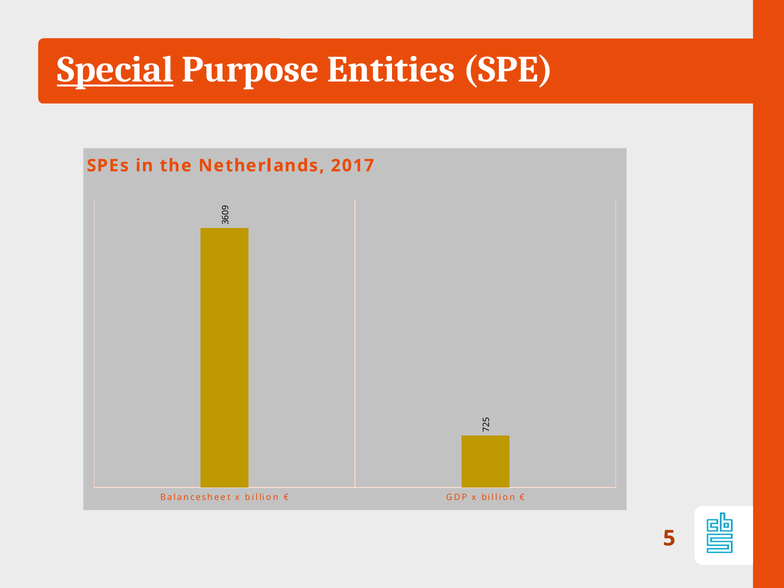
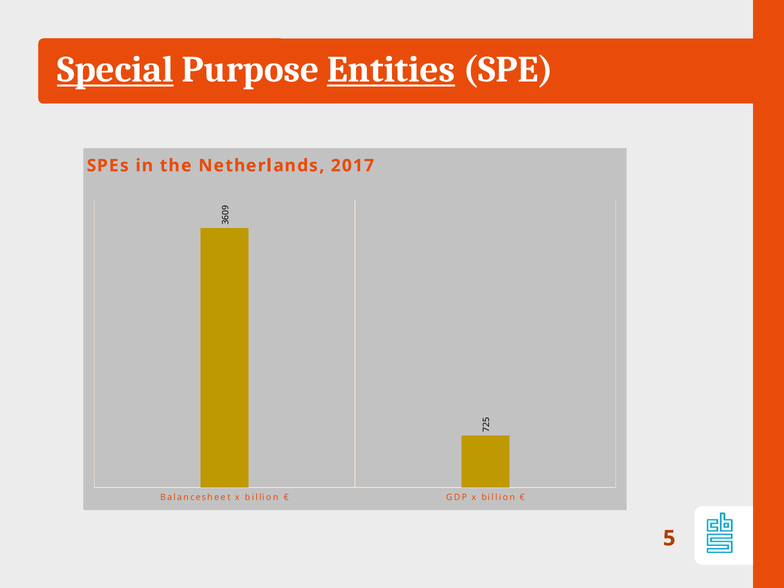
Entities underline: none -> present
